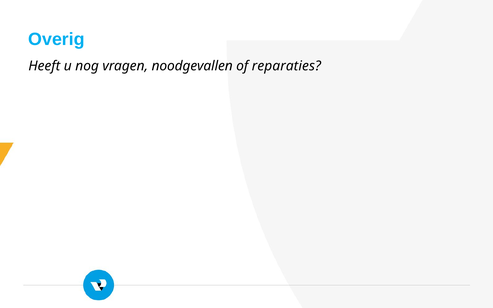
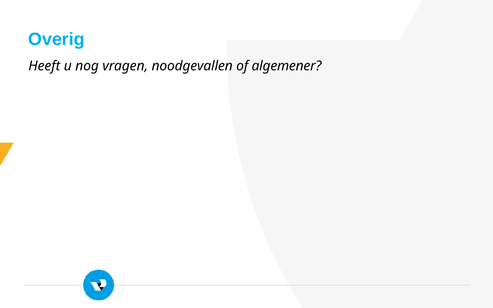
reparaties: reparaties -> algemener
